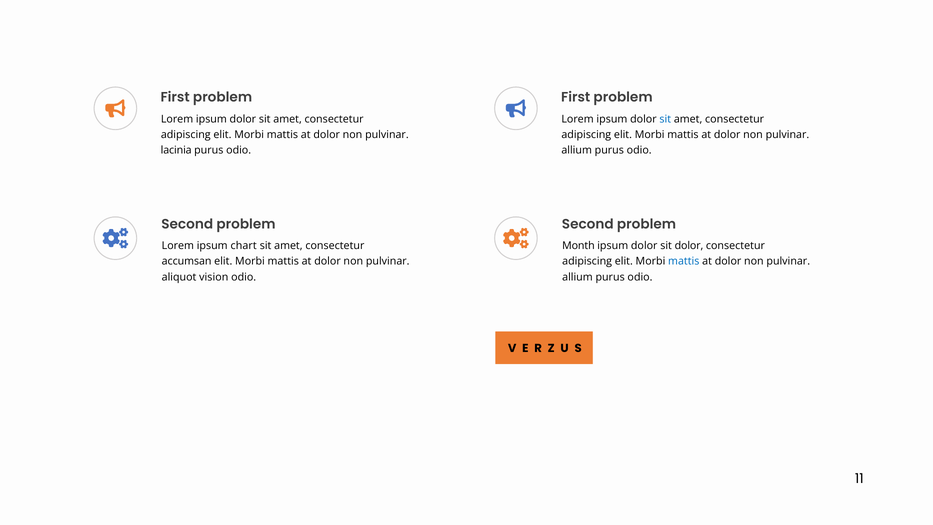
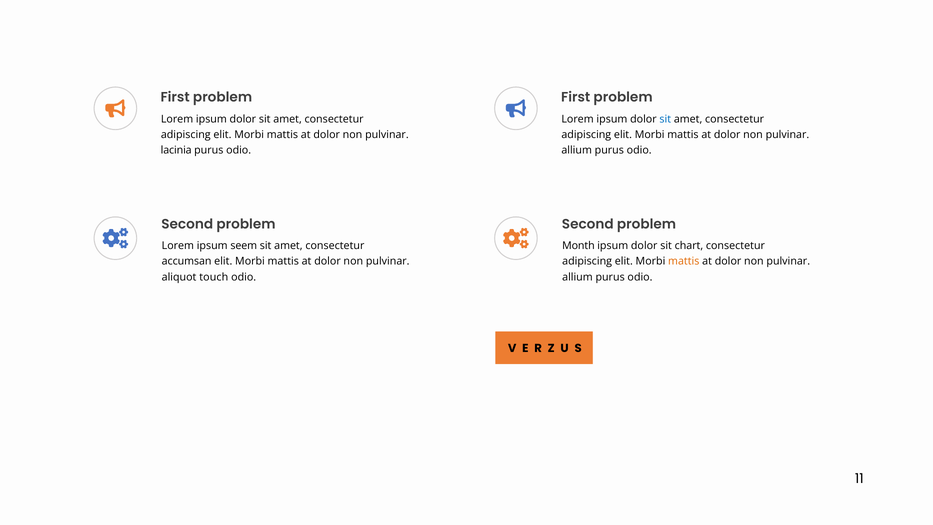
chart: chart -> seem
sit dolor: dolor -> chart
mattis at (684, 261) colour: blue -> orange
vision: vision -> touch
